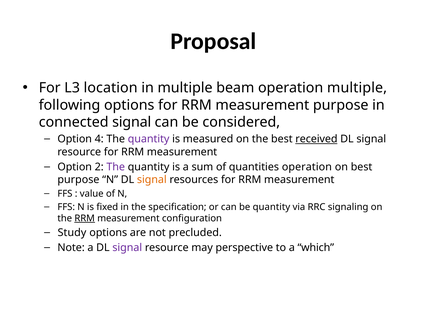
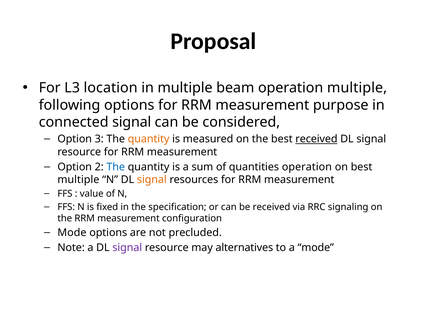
4: 4 -> 3
quantity at (149, 139) colour: purple -> orange
The at (116, 166) colour: purple -> blue
purpose at (78, 179): purpose -> multiple
be quantity: quantity -> received
RRM at (85, 218) underline: present -> none
Study at (72, 232): Study -> Mode
perspective: perspective -> alternatives
a which: which -> mode
